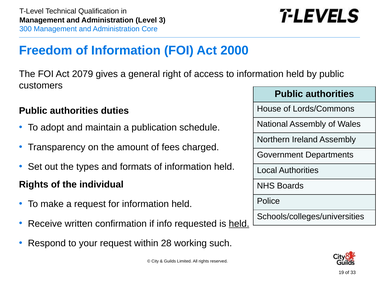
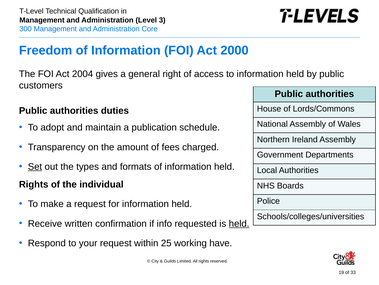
2079: 2079 -> 2004
Set underline: none -> present
28: 28 -> 25
such: such -> have
